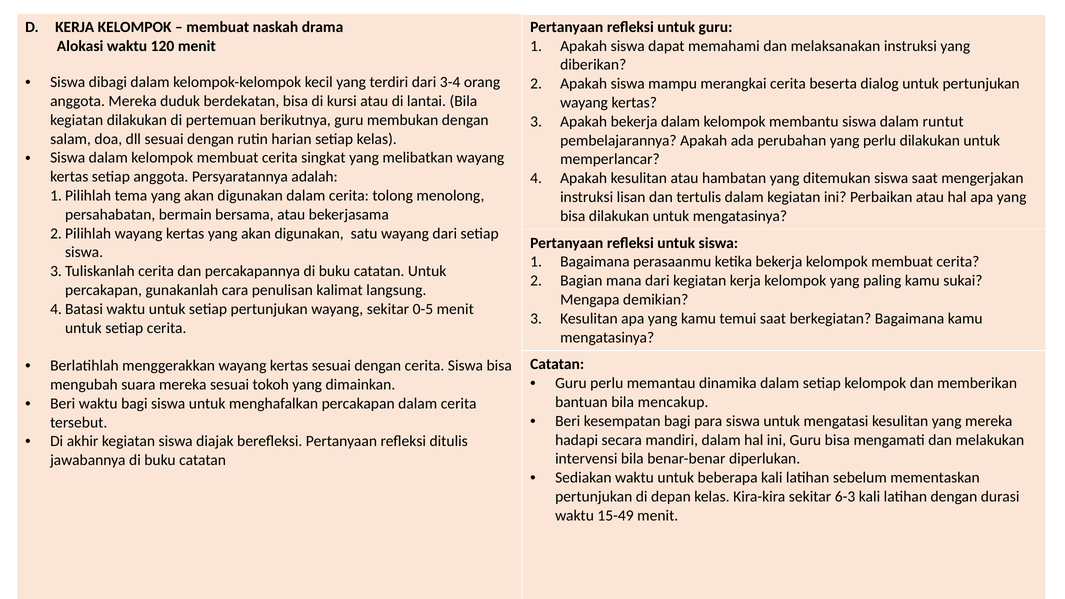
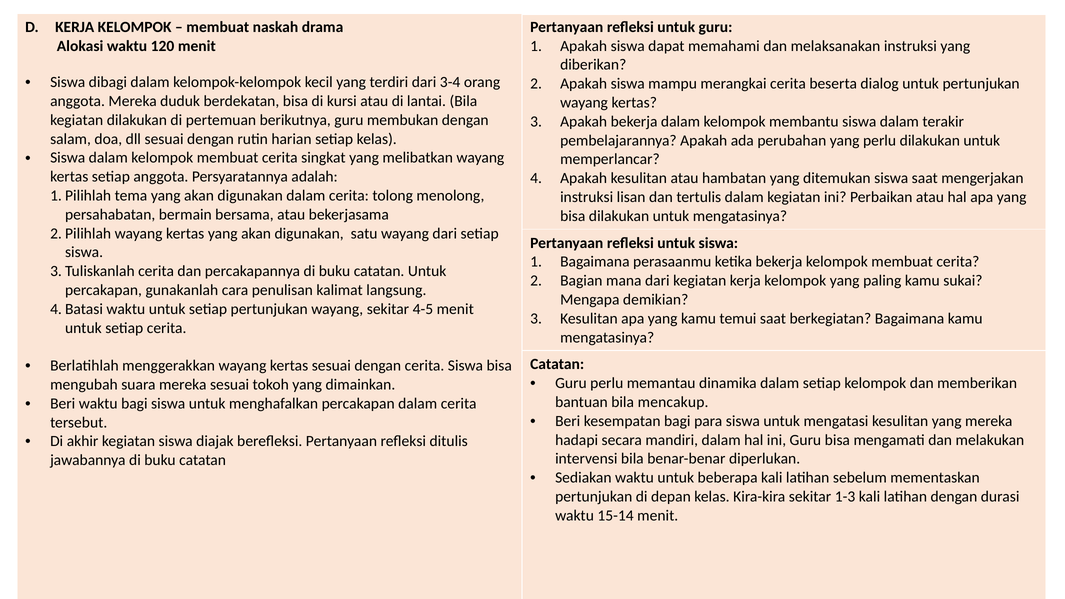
runtut: runtut -> terakir
0-5: 0-5 -> 4-5
6-3: 6-3 -> 1-3
15-49: 15-49 -> 15-14
